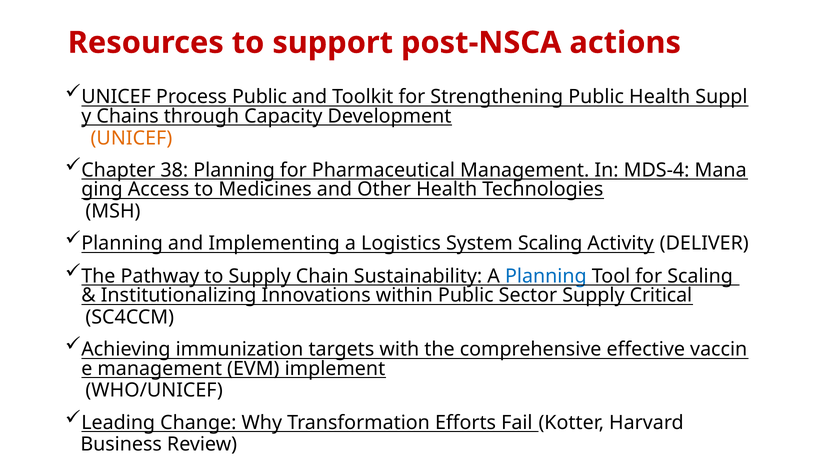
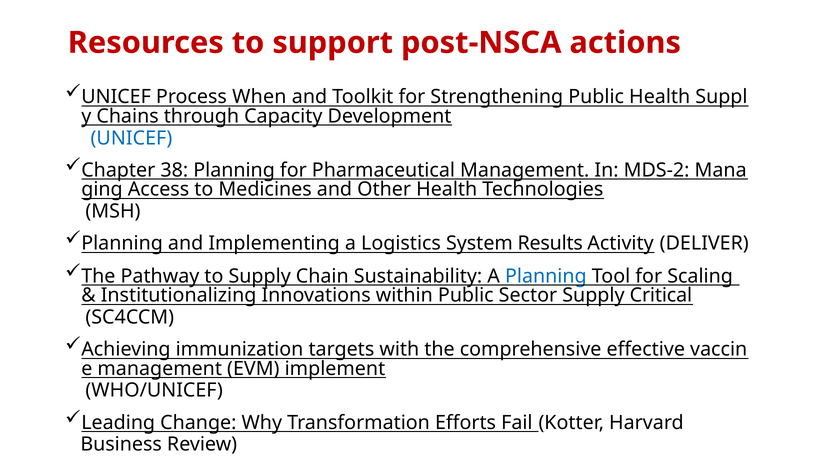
Process Public: Public -> When
UNICEF at (131, 138) colour: orange -> blue
MDS-4: MDS-4 -> MDS-2
System Scaling: Scaling -> Results
